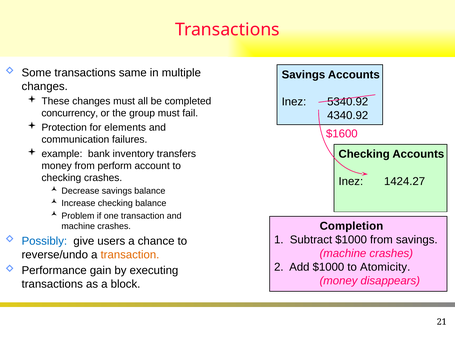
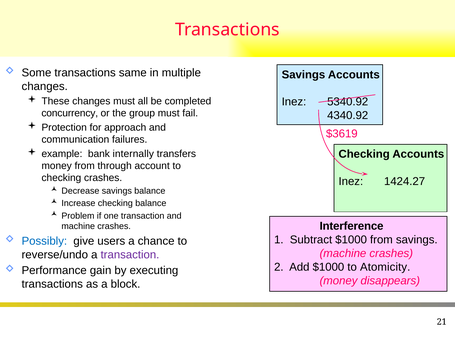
elements: elements -> approach
$1600: $1600 -> $3619
inventory: inventory -> internally
perform: perform -> through
Completion: Completion -> Interference
transaction at (130, 255) colour: orange -> purple
